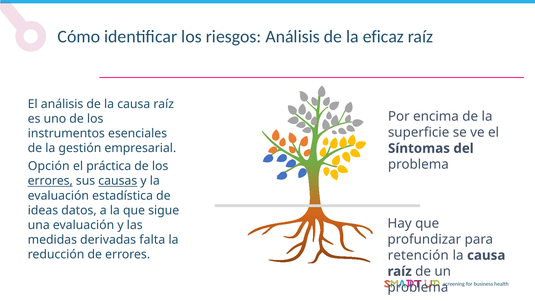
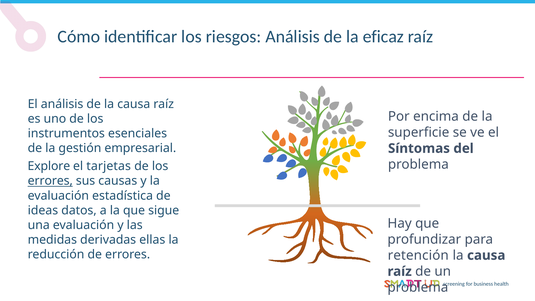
Opción: Opción -> Explore
práctica: práctica -> tarjetas
causas underline: present -> none
falta: falta -> ellas
